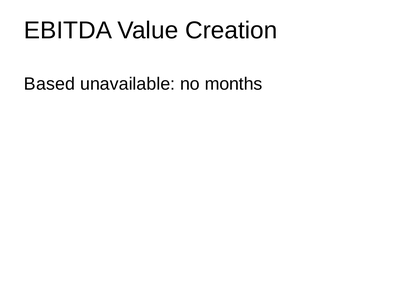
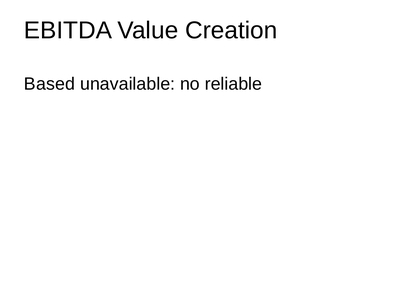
months: months -> reliable
